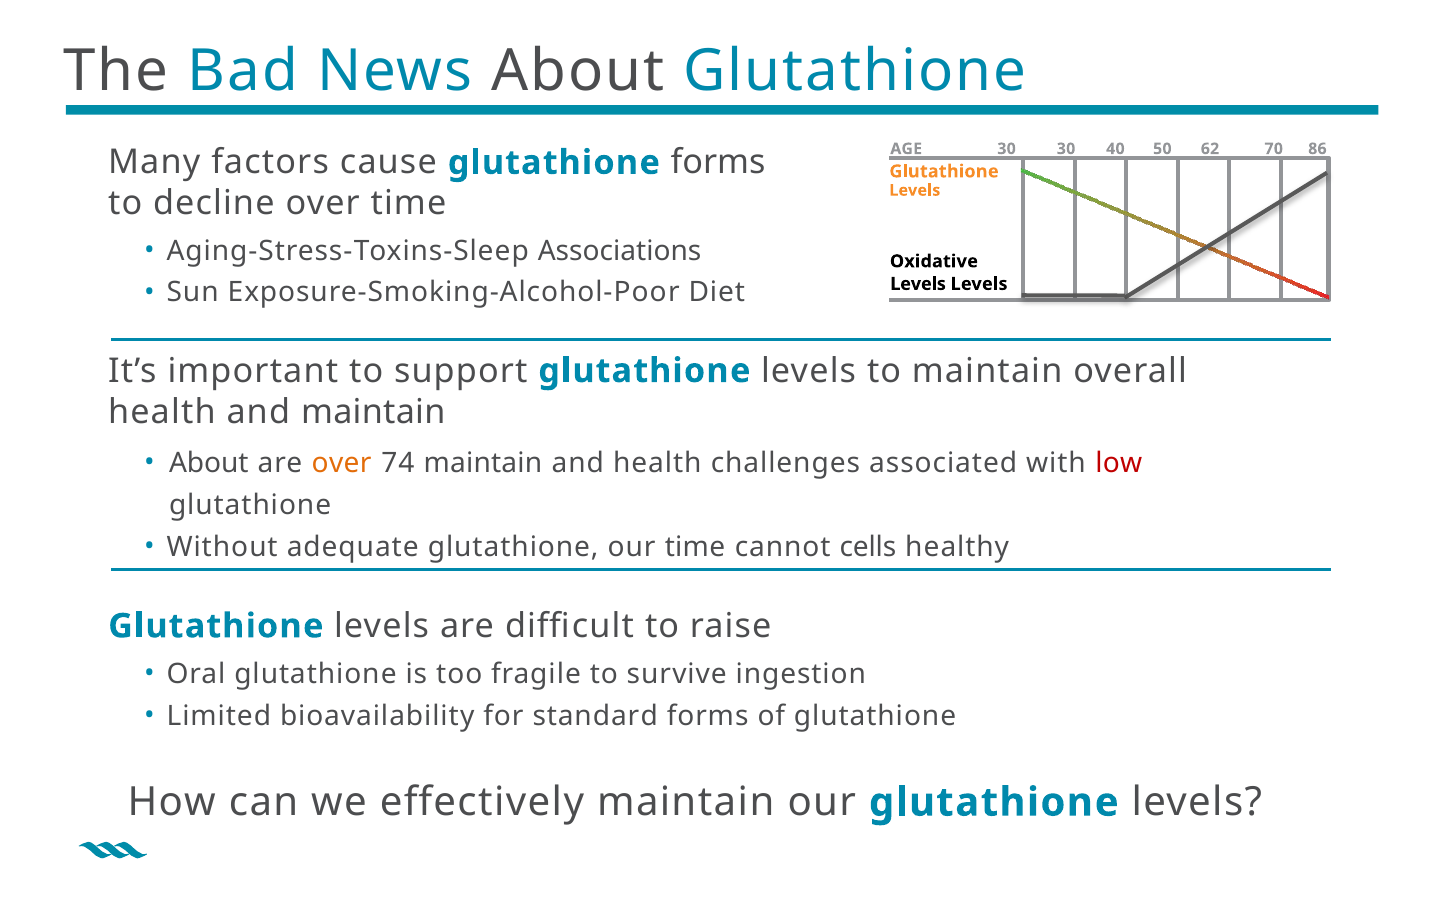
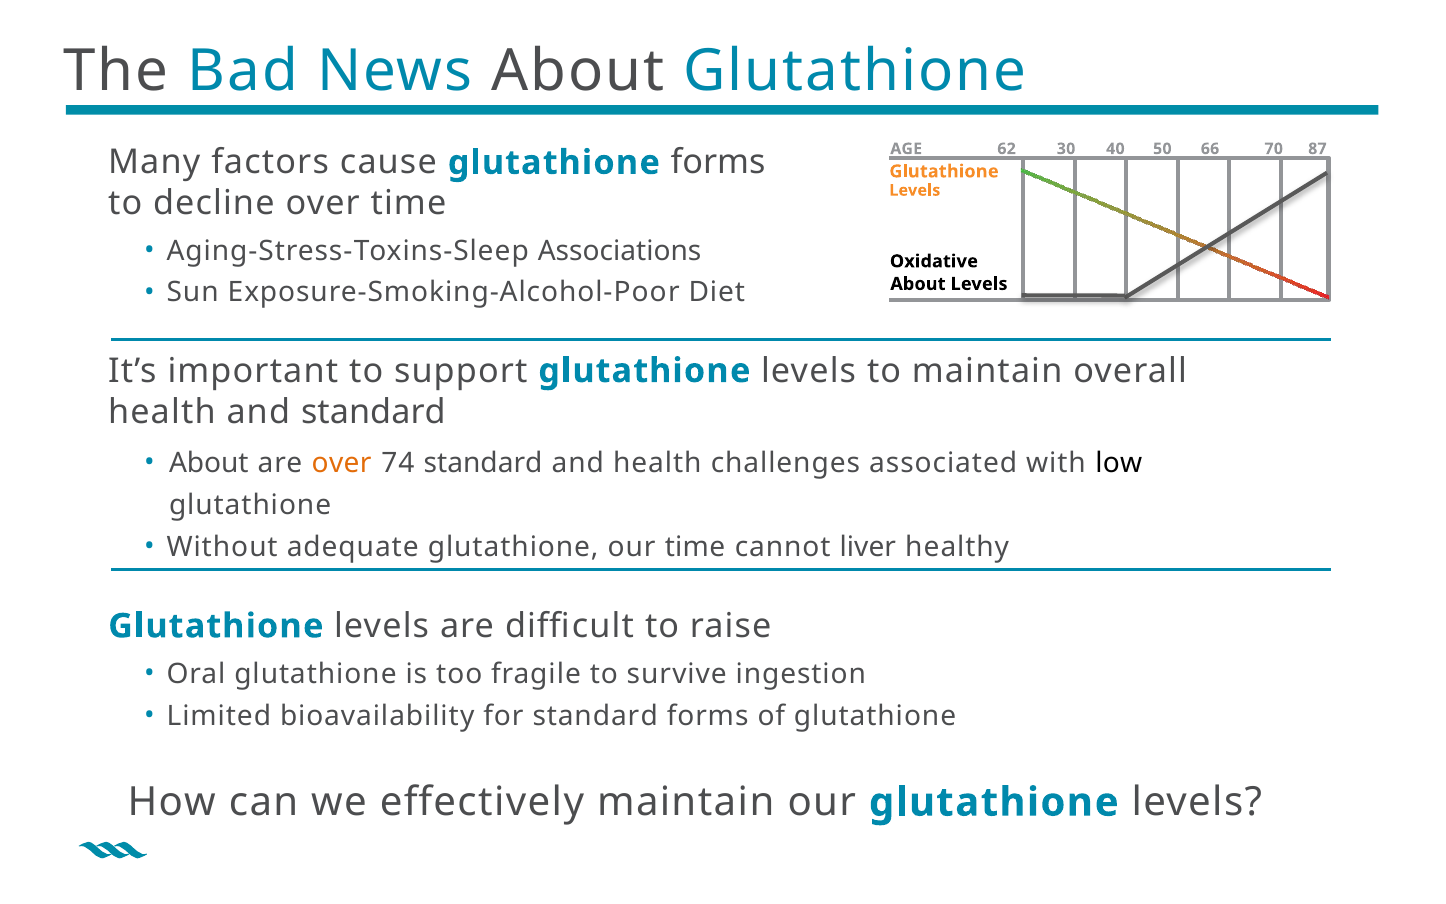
AGE 30: 30 -> 62
62: 62 -> 66
86: 86 -> 87
Levels at (918, 284): Levels -> About
and maintain: maintain -> standard
74 maintain: maintain -> standard
low colour: red -> black
cells: cells -> liver
